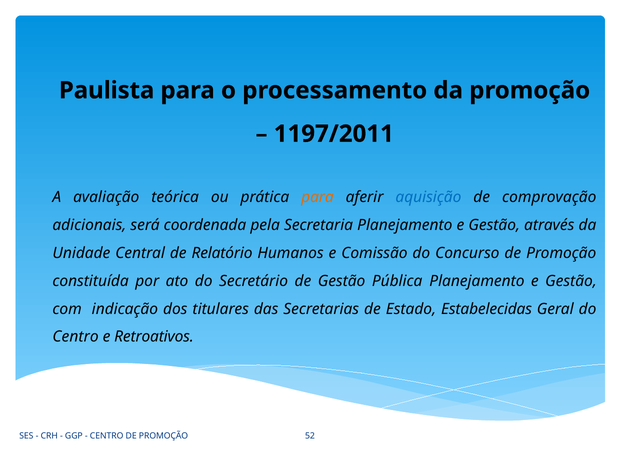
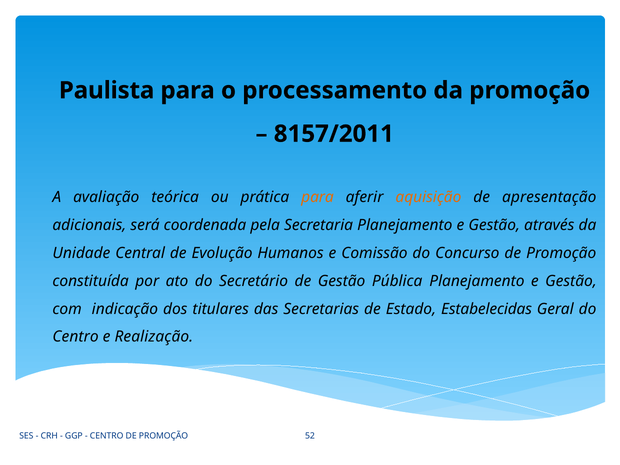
1197/2011: 1197/2011 -> 8157/2011
aquisição colour: blue -> orange
comprovação: comprovação -> apresentação
Relatório: Relatório -> Evolução
Retroativos: Retroativos -> Realização
